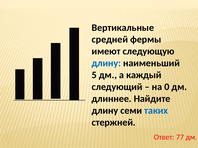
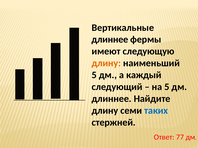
средней at (110, 40): средней -> длиннее
длину at (106, 63) colour: blue -> orange
на 0: 0 -> 5
